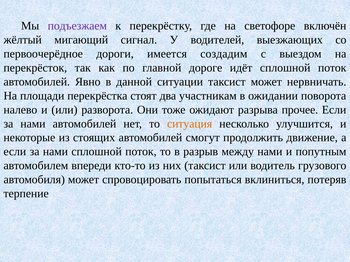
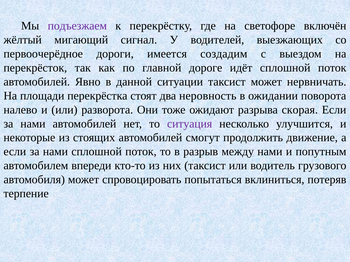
участникам: участникам -> неровность
прочее: прочее -> скорая
ситуация colour: orange -> purple
